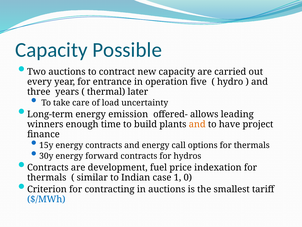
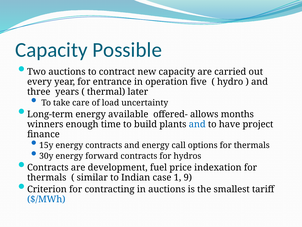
emission: emission -> available
leading: leading -> months
and at (197, 124) colour: orange -> blue
0: 0 -> 9
